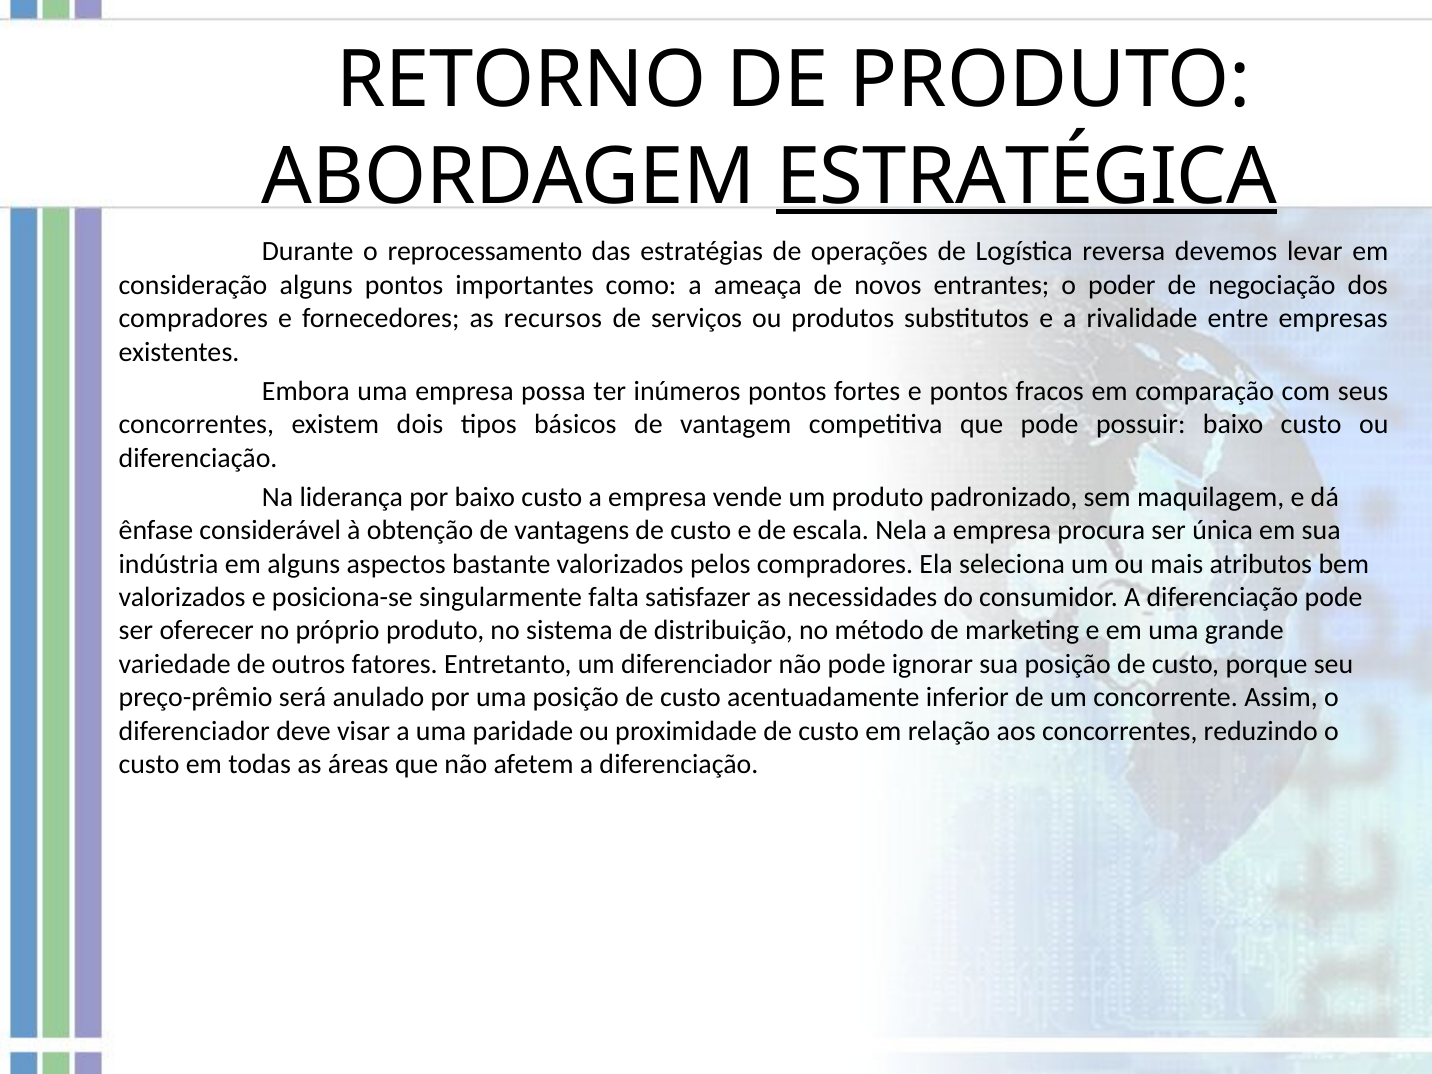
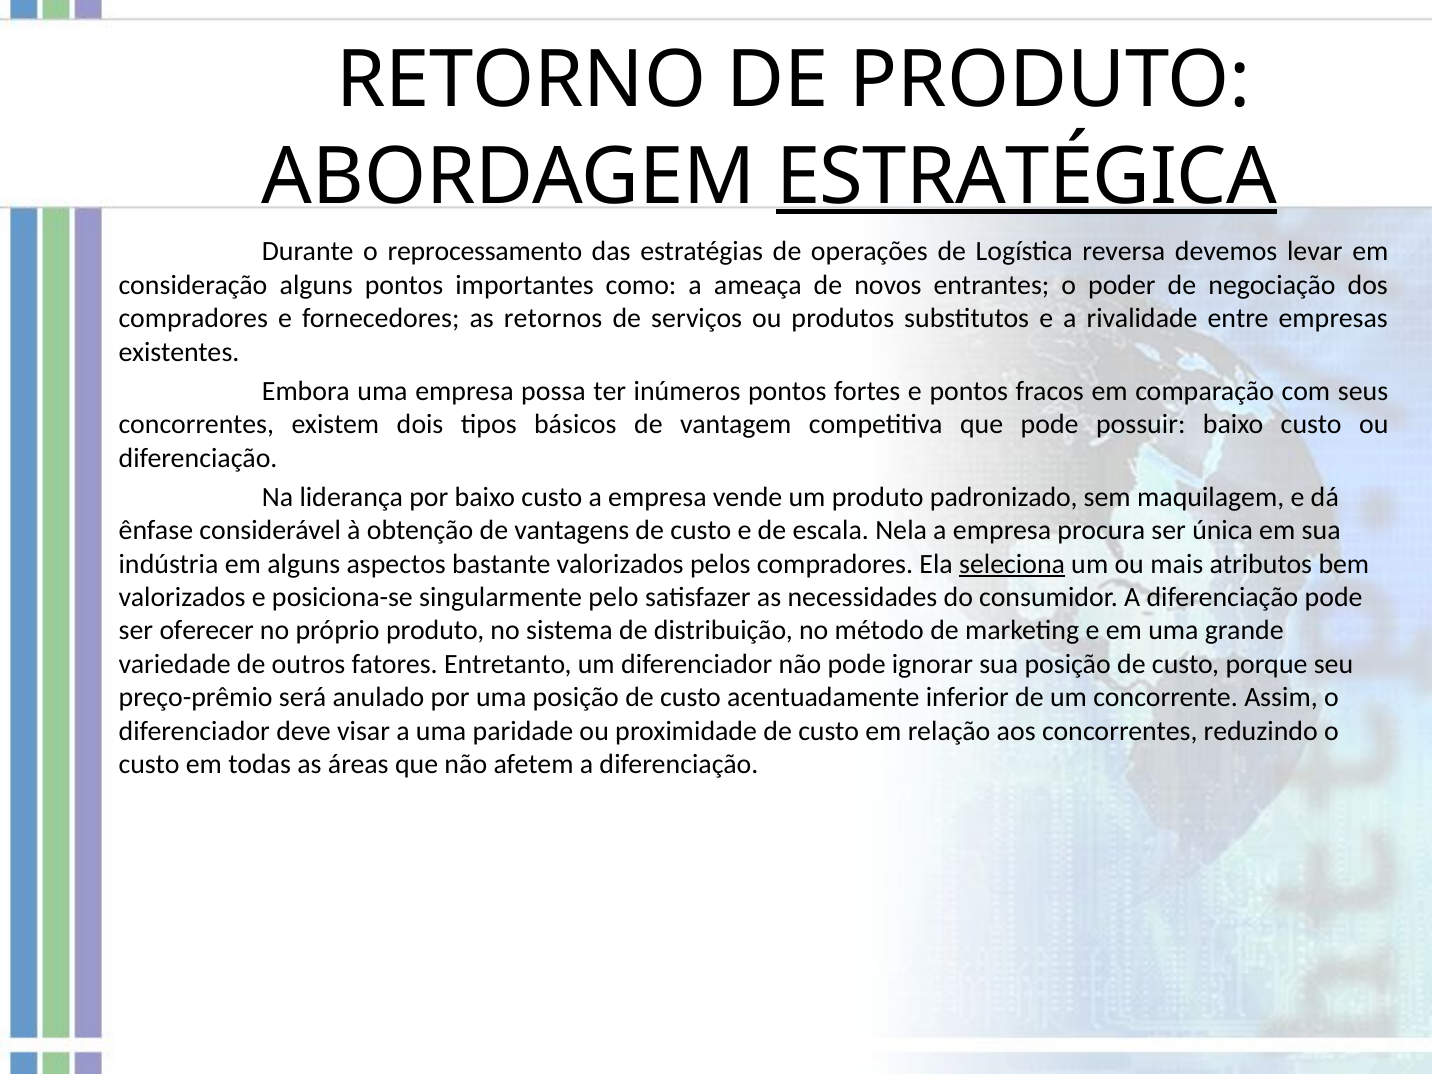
recursos: recursos -> retornos
seleciona underline: none -> present
falta: falta -> pelo
